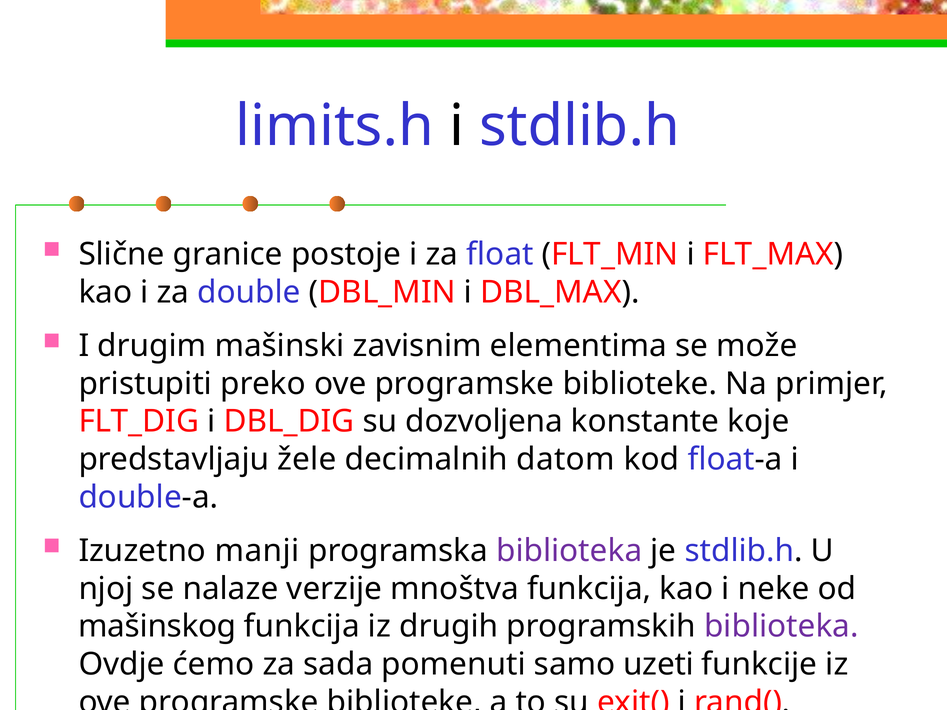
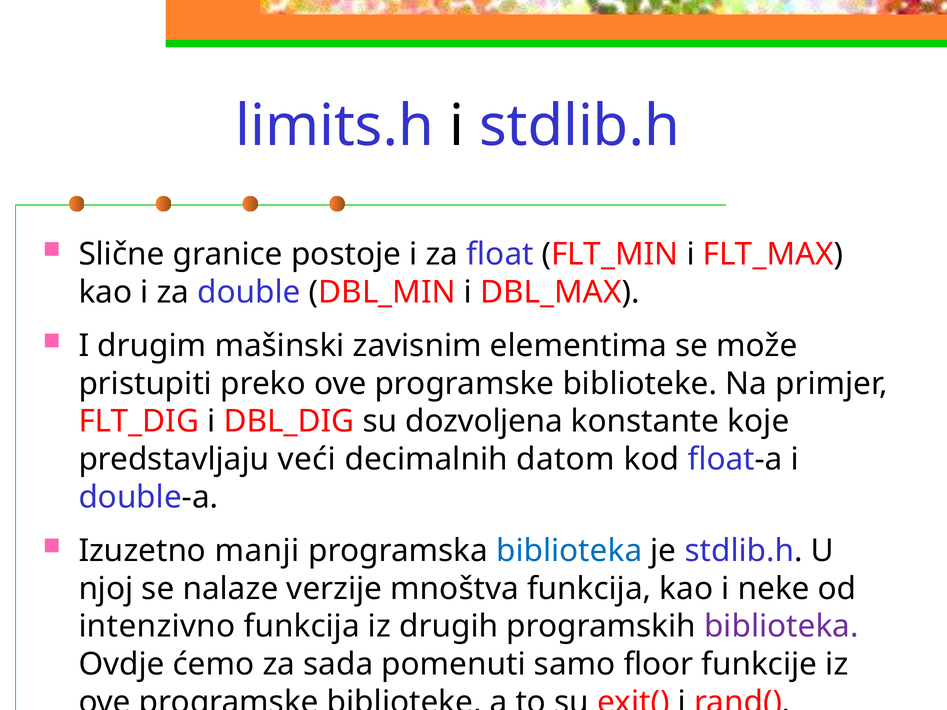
žele: žele -> veći
biblioteka at (569, 551) colour: purple -> blue
mašinskog: mašinskog -> intenzivno
uzeti: uzeti -> floor
